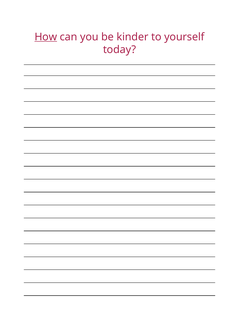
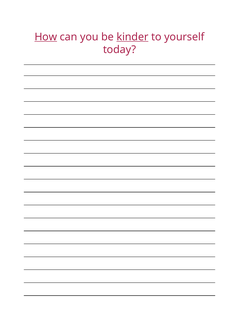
kinder underline: none -> present
